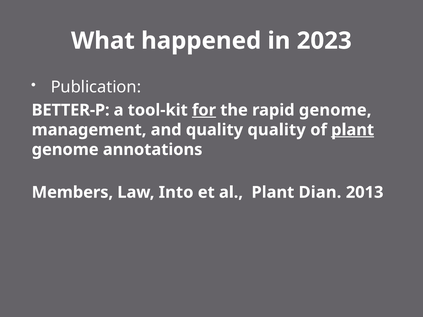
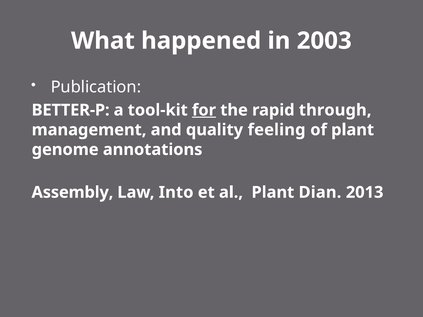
2023: 2023 -> 2003
rapid genome: genome -> through
quality quality: quality -> feeling
plant at (353, 130) underline: present -> none
Members: Members -> Assembly
